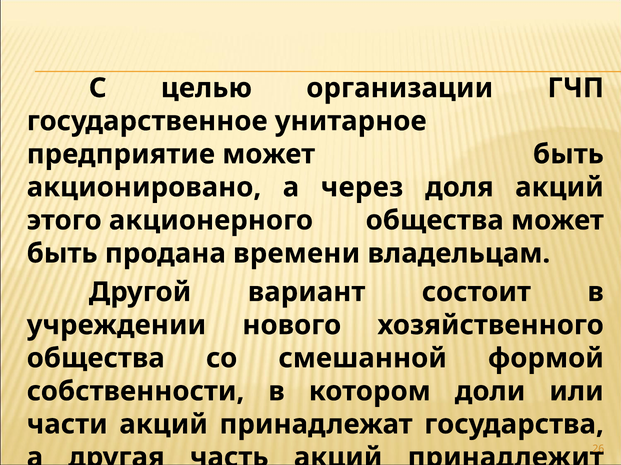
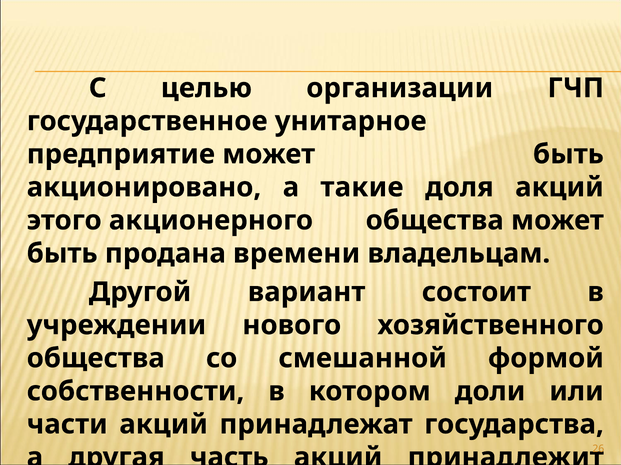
через: через -> такие
